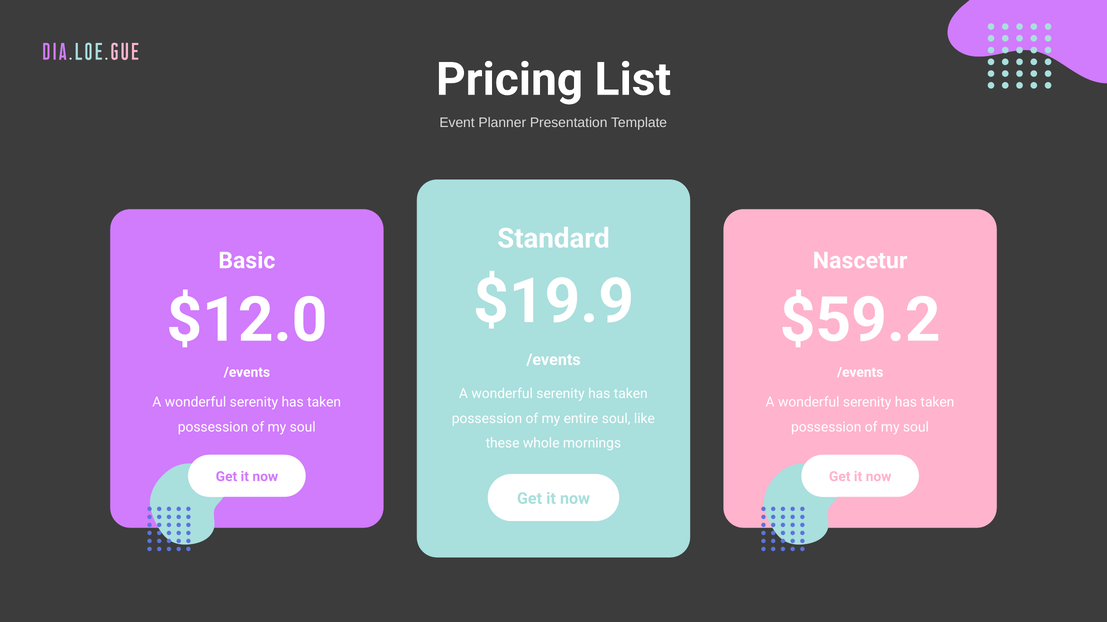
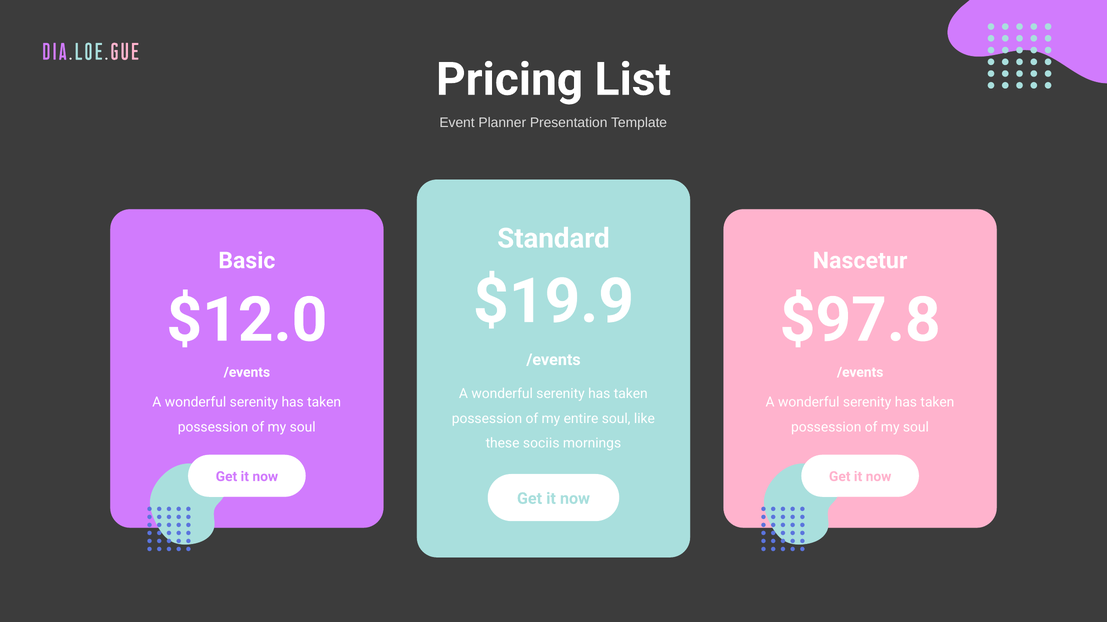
$59.2: $59.2 -> $97.8
whole: whole -> sociis
